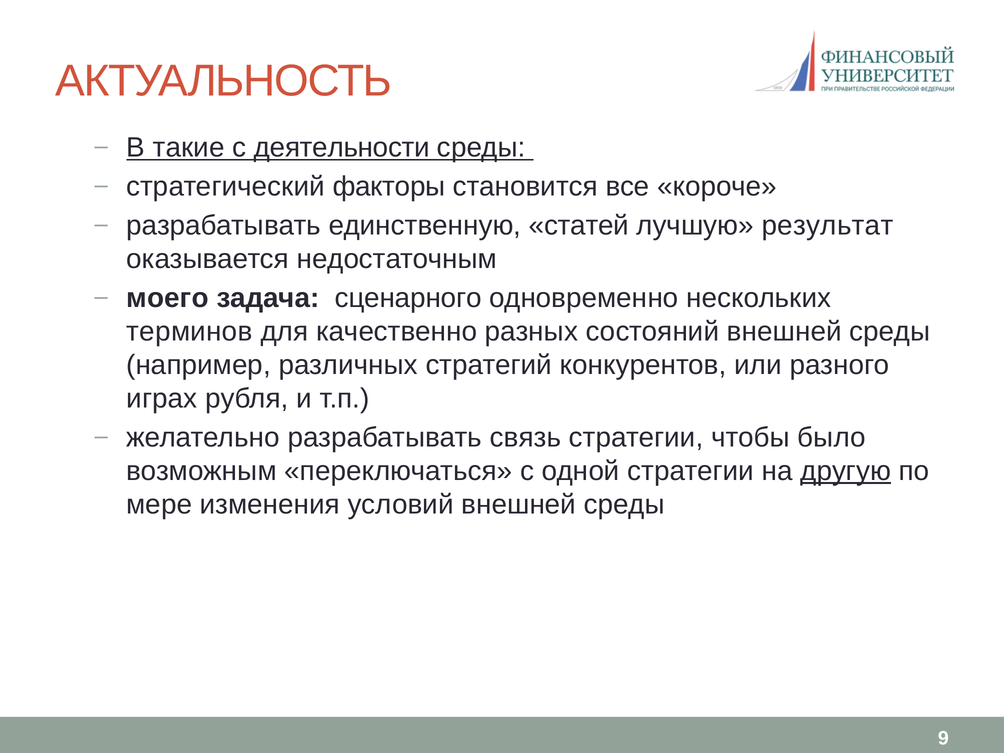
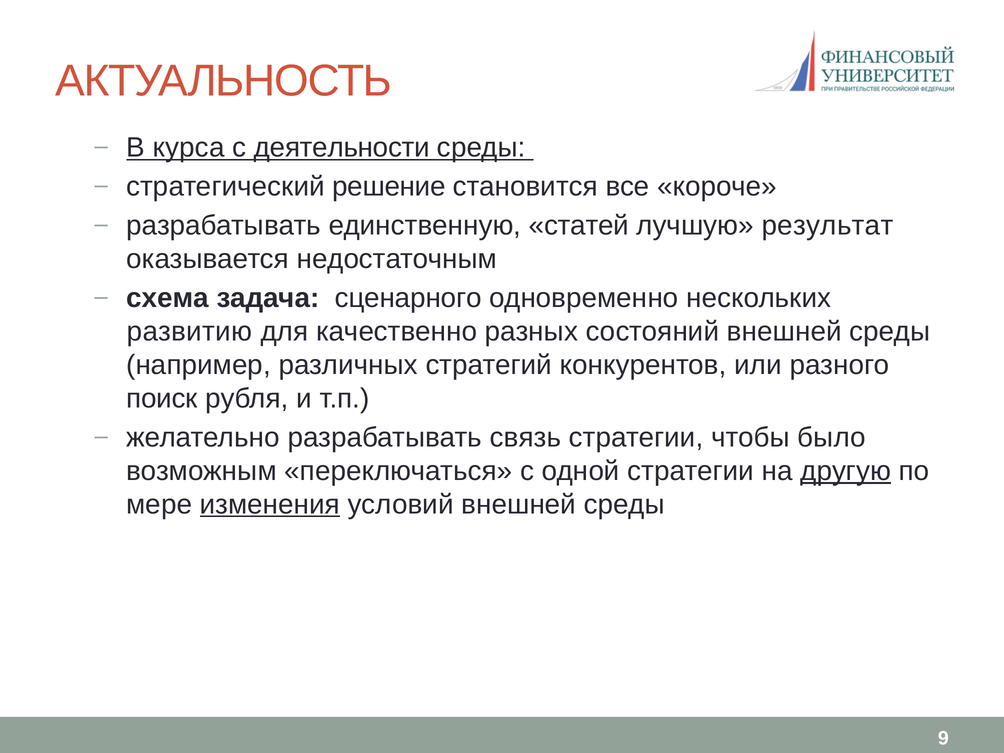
такие: такие -> курса
факторы: факторы -> решение
моего: моего -> схема
терминов: терминов -> развитию
играх: играх -> поиск
изменения underline: none -> present
